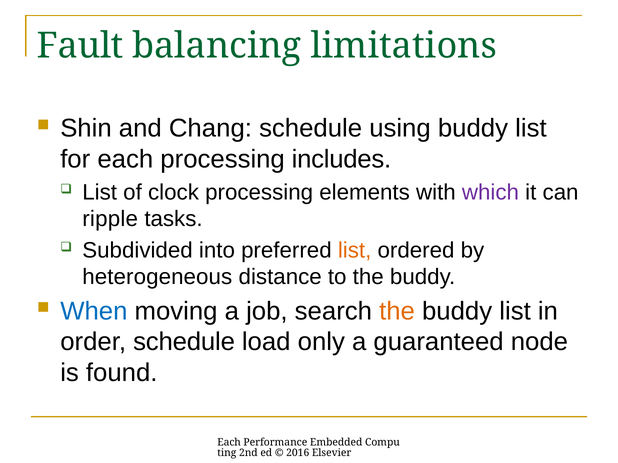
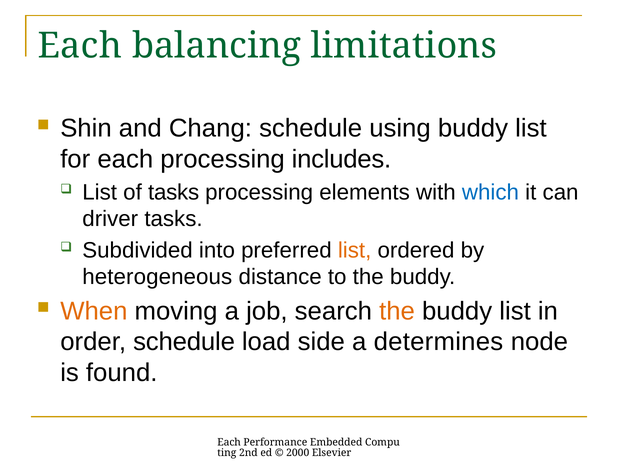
Fault at (80, 46): Fault -> Each
of clock: clock -> tasks
which colour: purple -> blue
ripple: ripple -> driver
When colour: blue -> orange
only: only -> side
guaranteed: guaranteed -> determines
2016: 2016 -> 2000
